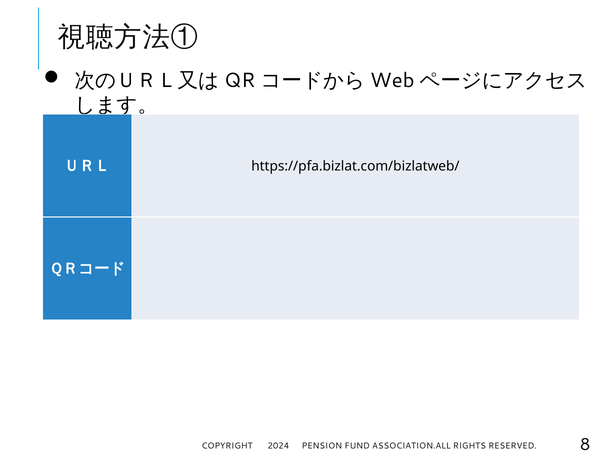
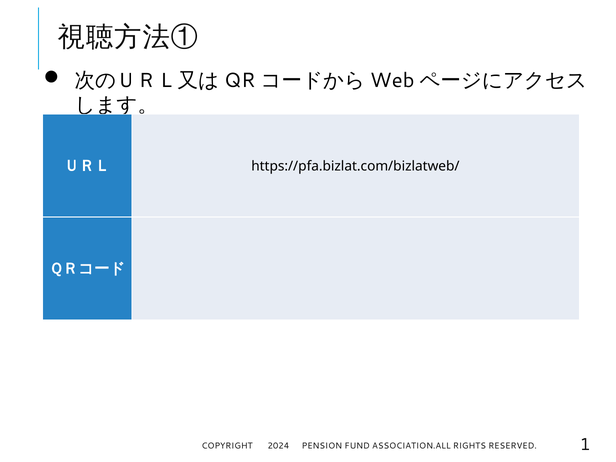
8: 8 -> 1
